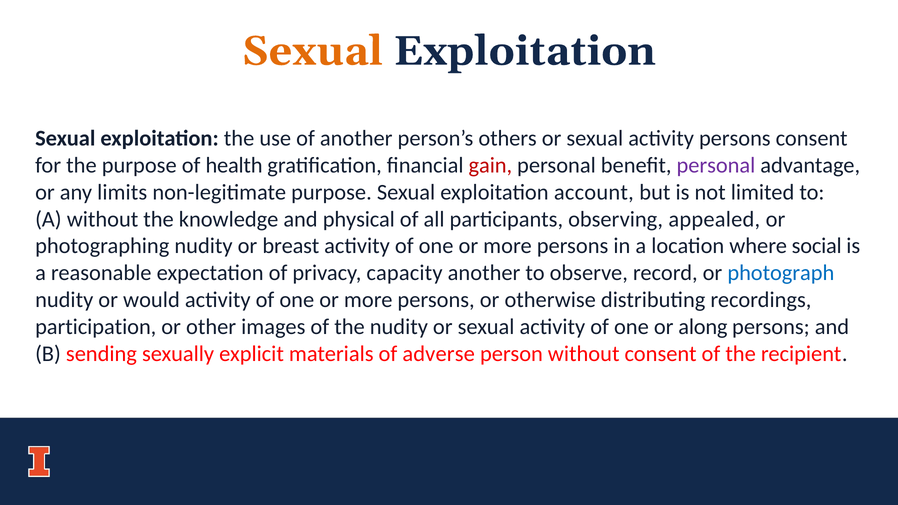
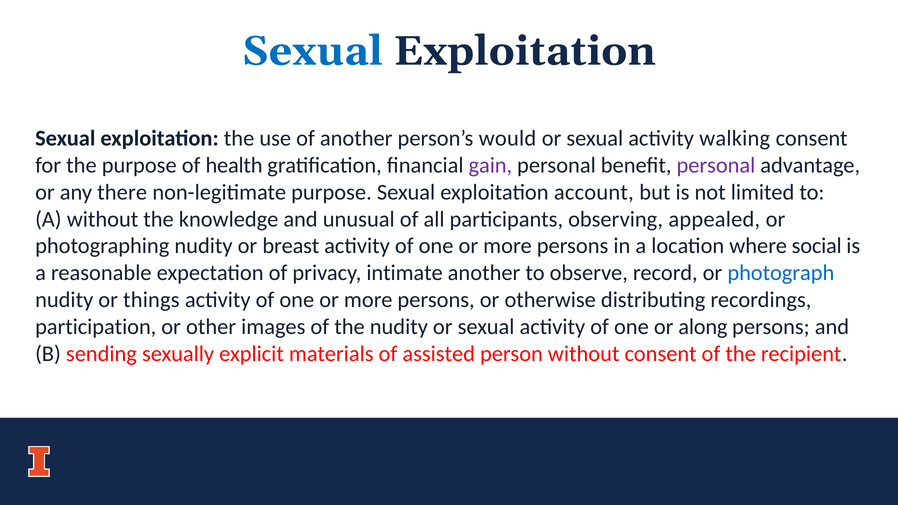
Sexual at (312, 51) colour: orange -> blue
others: others -> would
activity persons: persons -> walking
gain colour: red -> purple
limits: limits -> there
physical: physical -> unusual
capacity: capacity -> intimate
would: would -> things
adverse: adverse -> assisted
